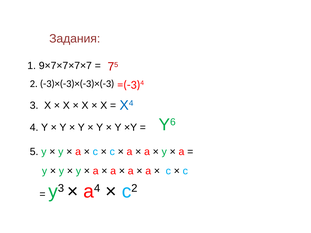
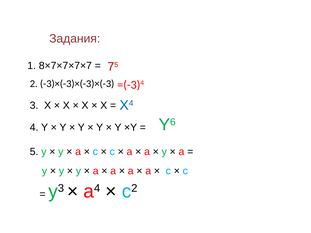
9×7×7×7×7: 9×7×7×7×7 -> 8×7×7×7×7
